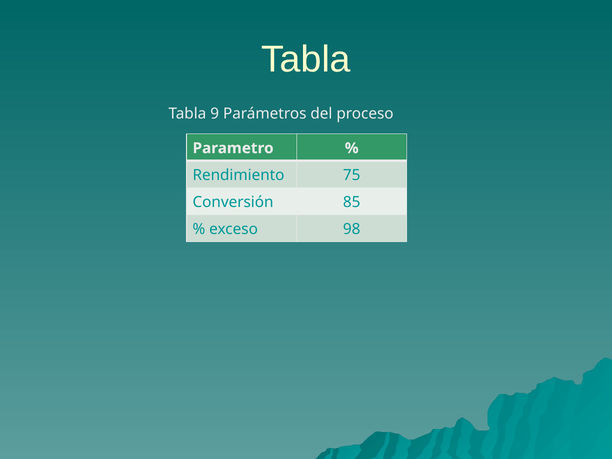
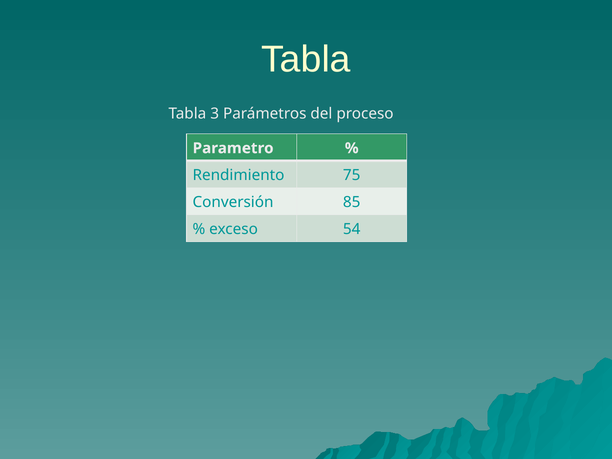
9: 9 -> 3
98: 98 -> 54
